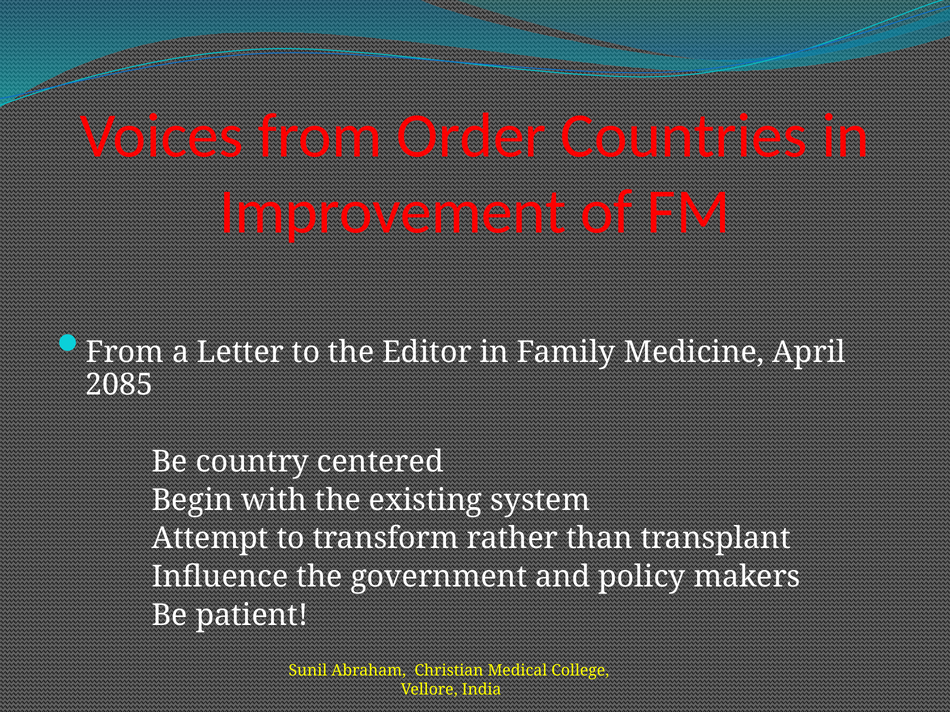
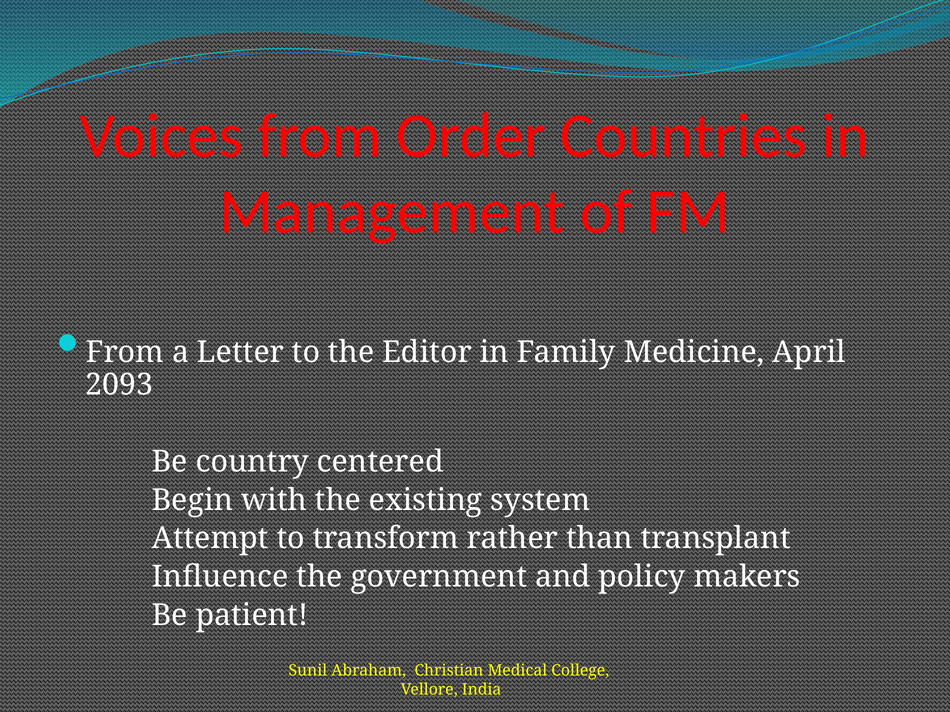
Improvement: Improvement -> Management
2085: 2085 -> 2093
